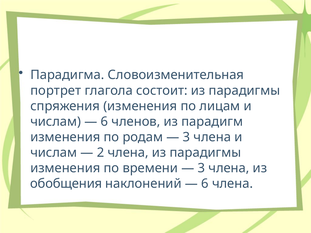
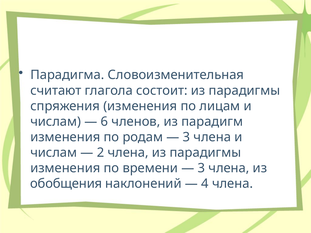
портрет: портрет -> считают
6 at (205, 184): 6 -> 4
